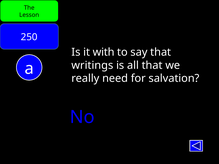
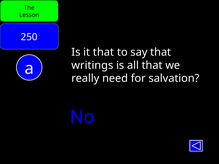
it with: with -> that
